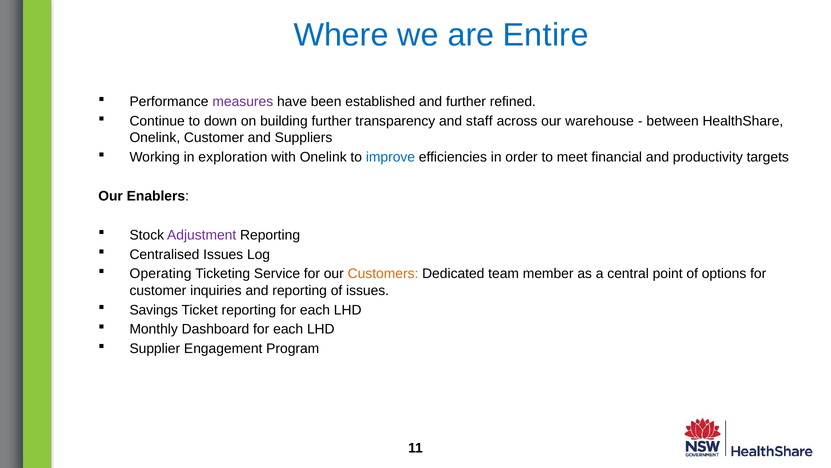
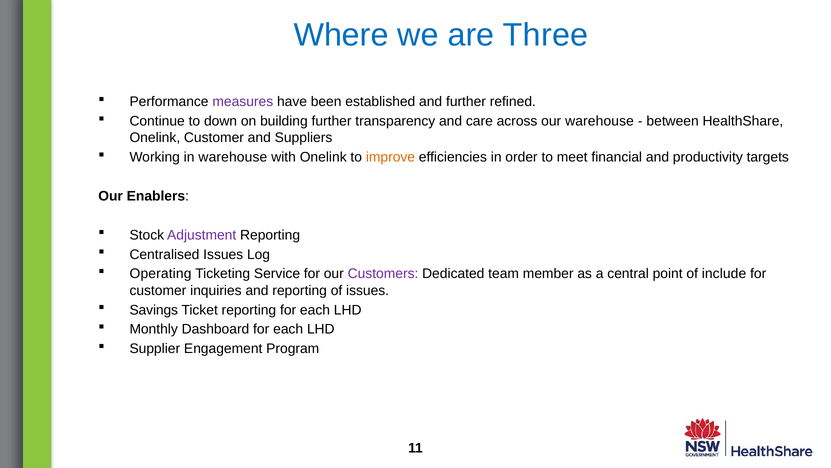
Entire: Entire -> Three
staff: staff -> care
in exploration: exploration -> warehouse
improve colour: blue -> orange
Customers colour: orange -> purple
options: options -> include
